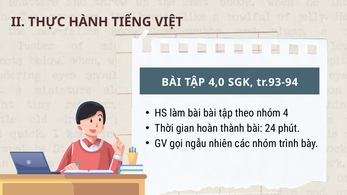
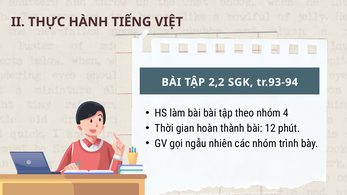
4,0: 4,0 -> 2,2
24: 24 -> 12
